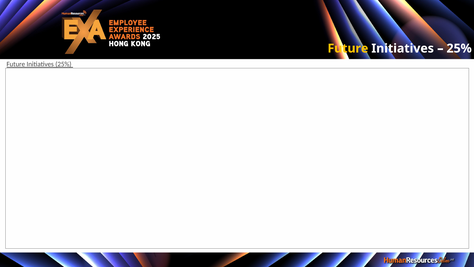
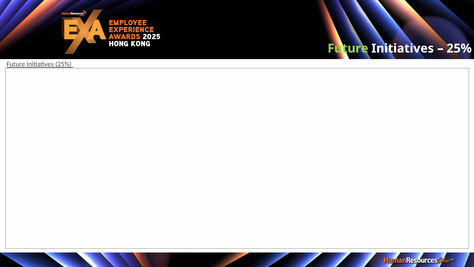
Future at (348, 48) colour: yellow -> light green
